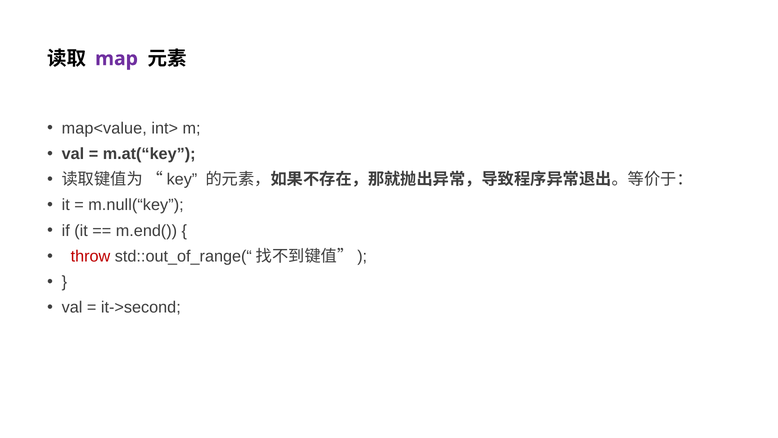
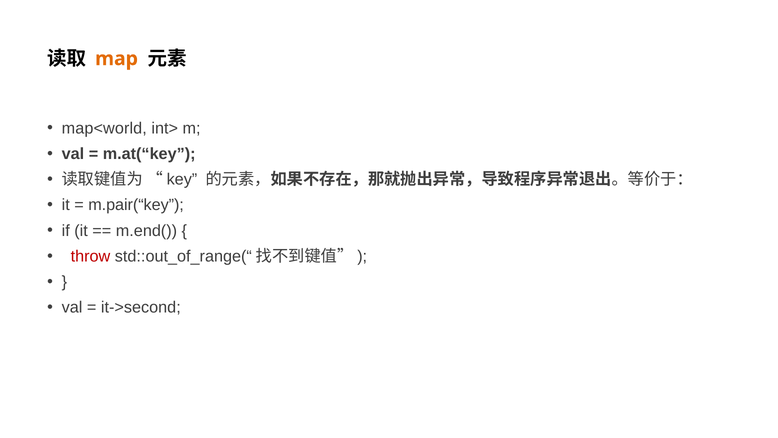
map colour: purple -> orange
map<value: map<value -> map<world
m.null(“key: m.null(“key -> m.pair(“key
